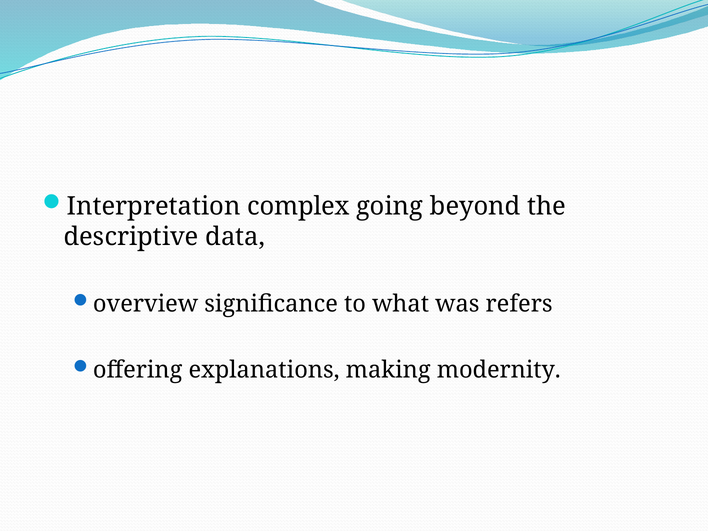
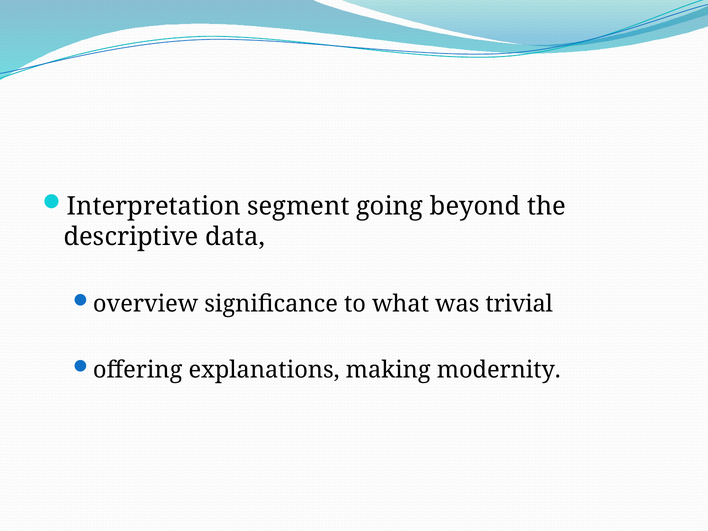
complex: complex -> segment
refers: refers -> trivial
